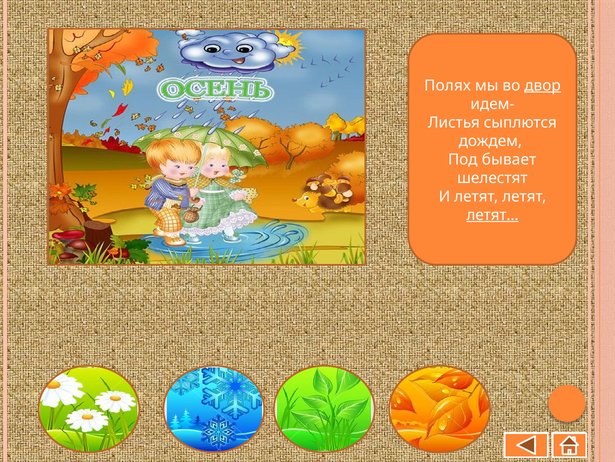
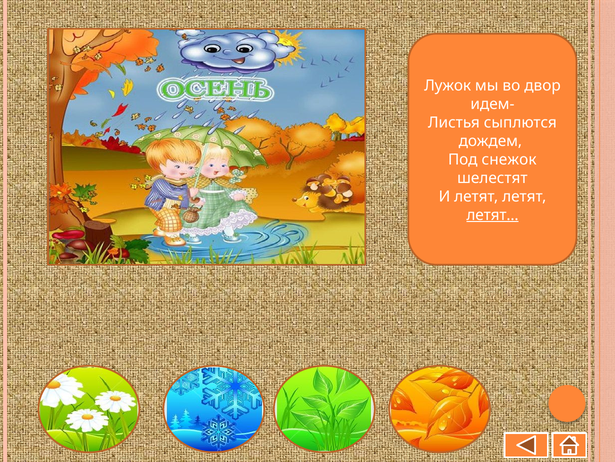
Полях: Полях -> Лужок
двор underline: present -> none
бывает: бывает -> снежок
